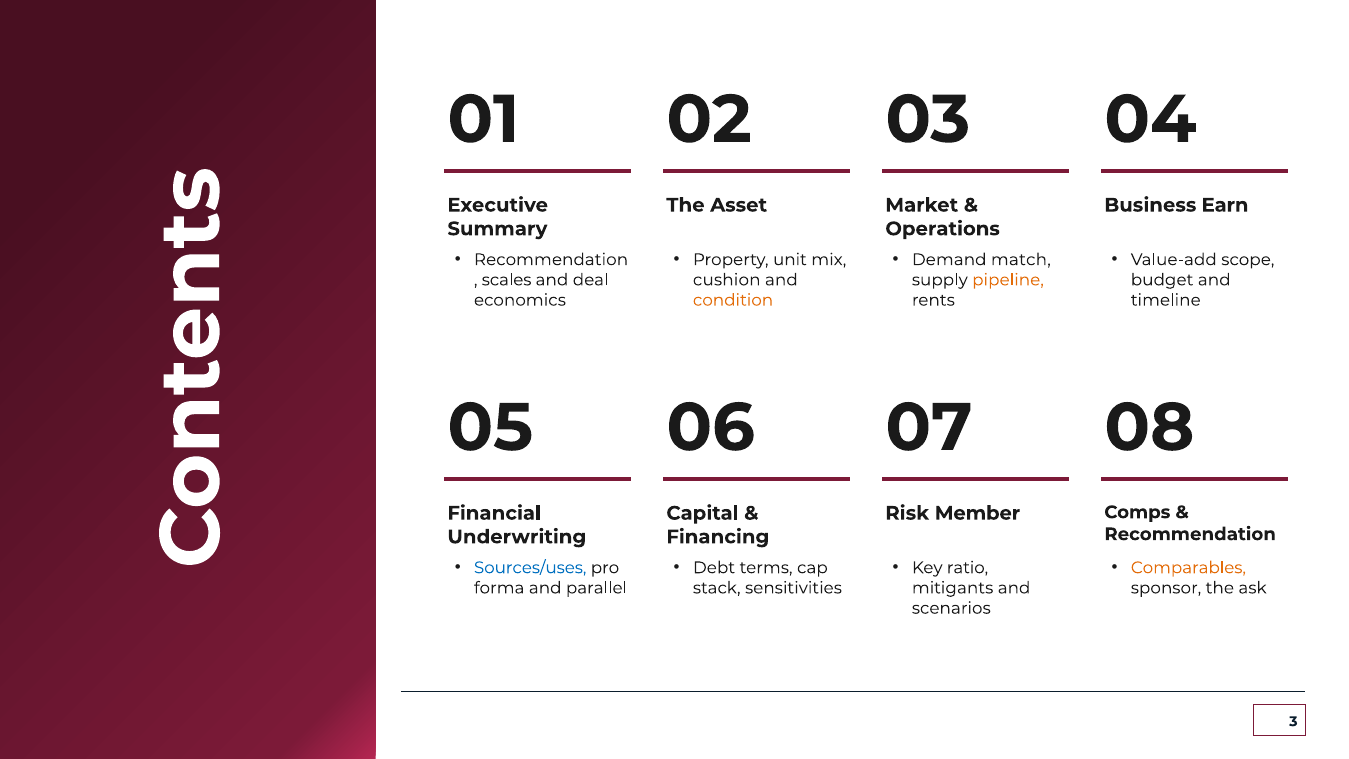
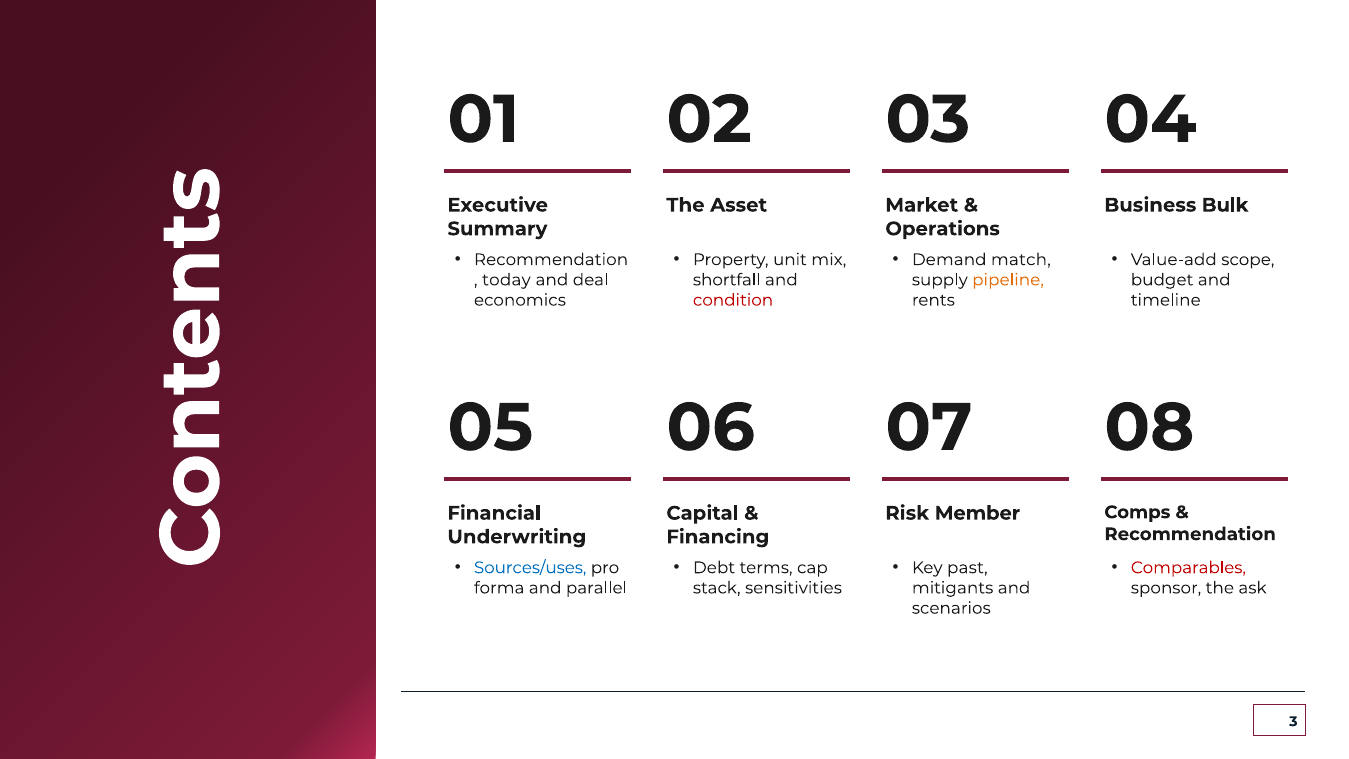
Earn: Earn -> Bulk
scales: scales -> today
cushion: cushion -> shortfall
condition colour: orange -> red
ratio: ratio -> past
Comparables colour: orange -> red
